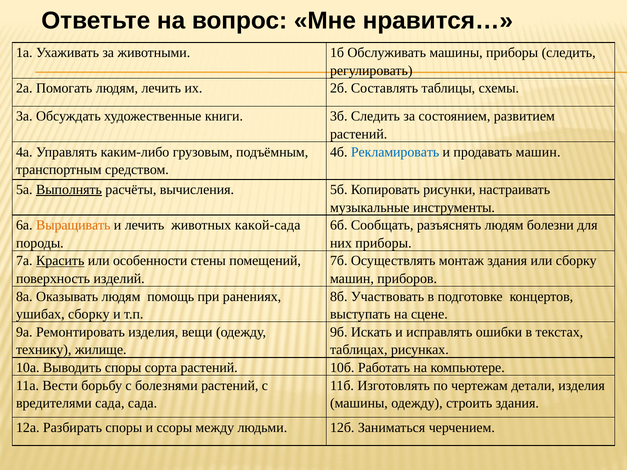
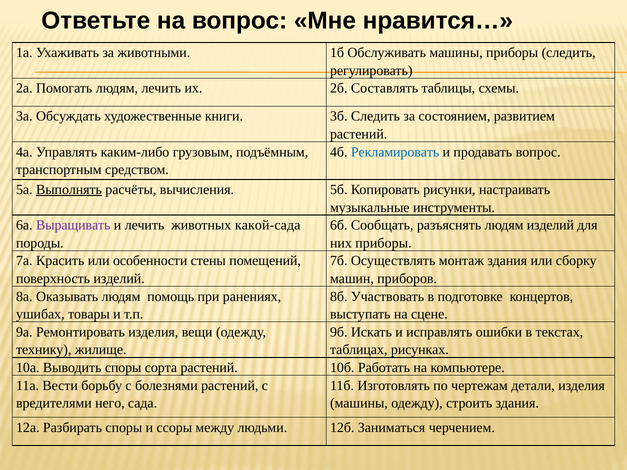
продавать машин: машин -> вопрос
Выращивать colour: orange -> purple
людям болезни: болезни -> изделий
Красить underline: present -> none
ушибах сборку: сборку -> товары
вредителями сада: сада -> него
